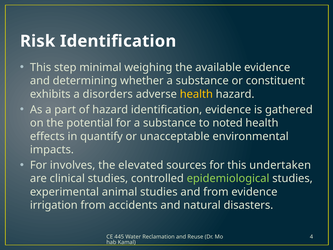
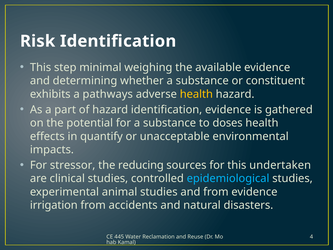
disorders: disorders -> pathways
noted: noted -> doses
involves: involves -> stressor
elevated: elevated -> reducing
epidemiological colour: light green -> light blue
